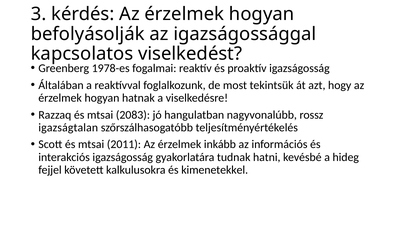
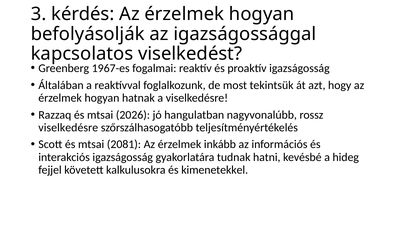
1978-es: 1978-es -> 1967-es
2083: 2083 -> 2026
igazságtalan at (68, 128): igazságtalan -> viselkedésre
2011: 2011 -> 2081
